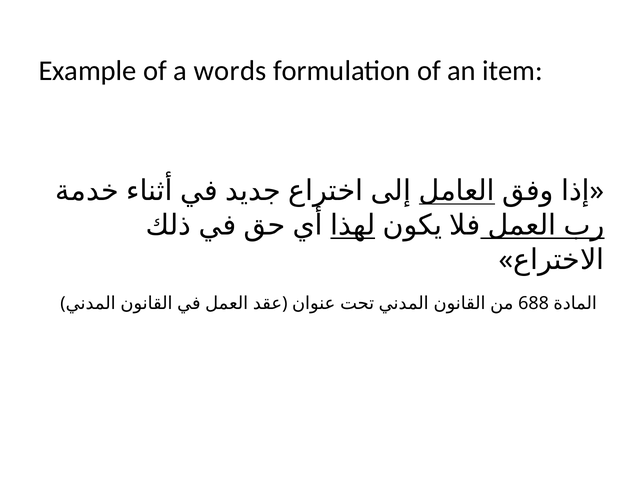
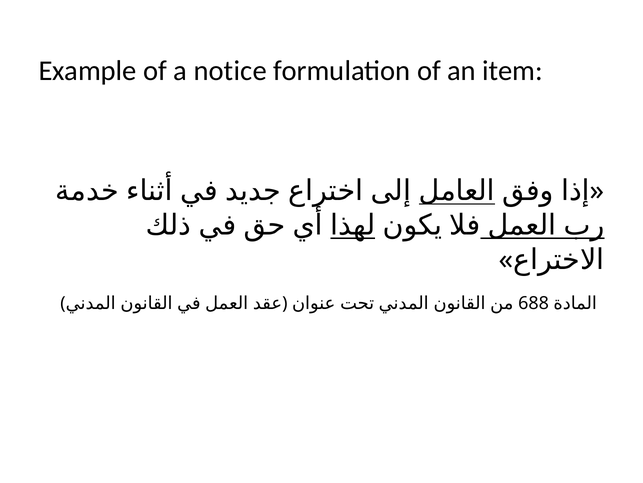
words: words -> notice
